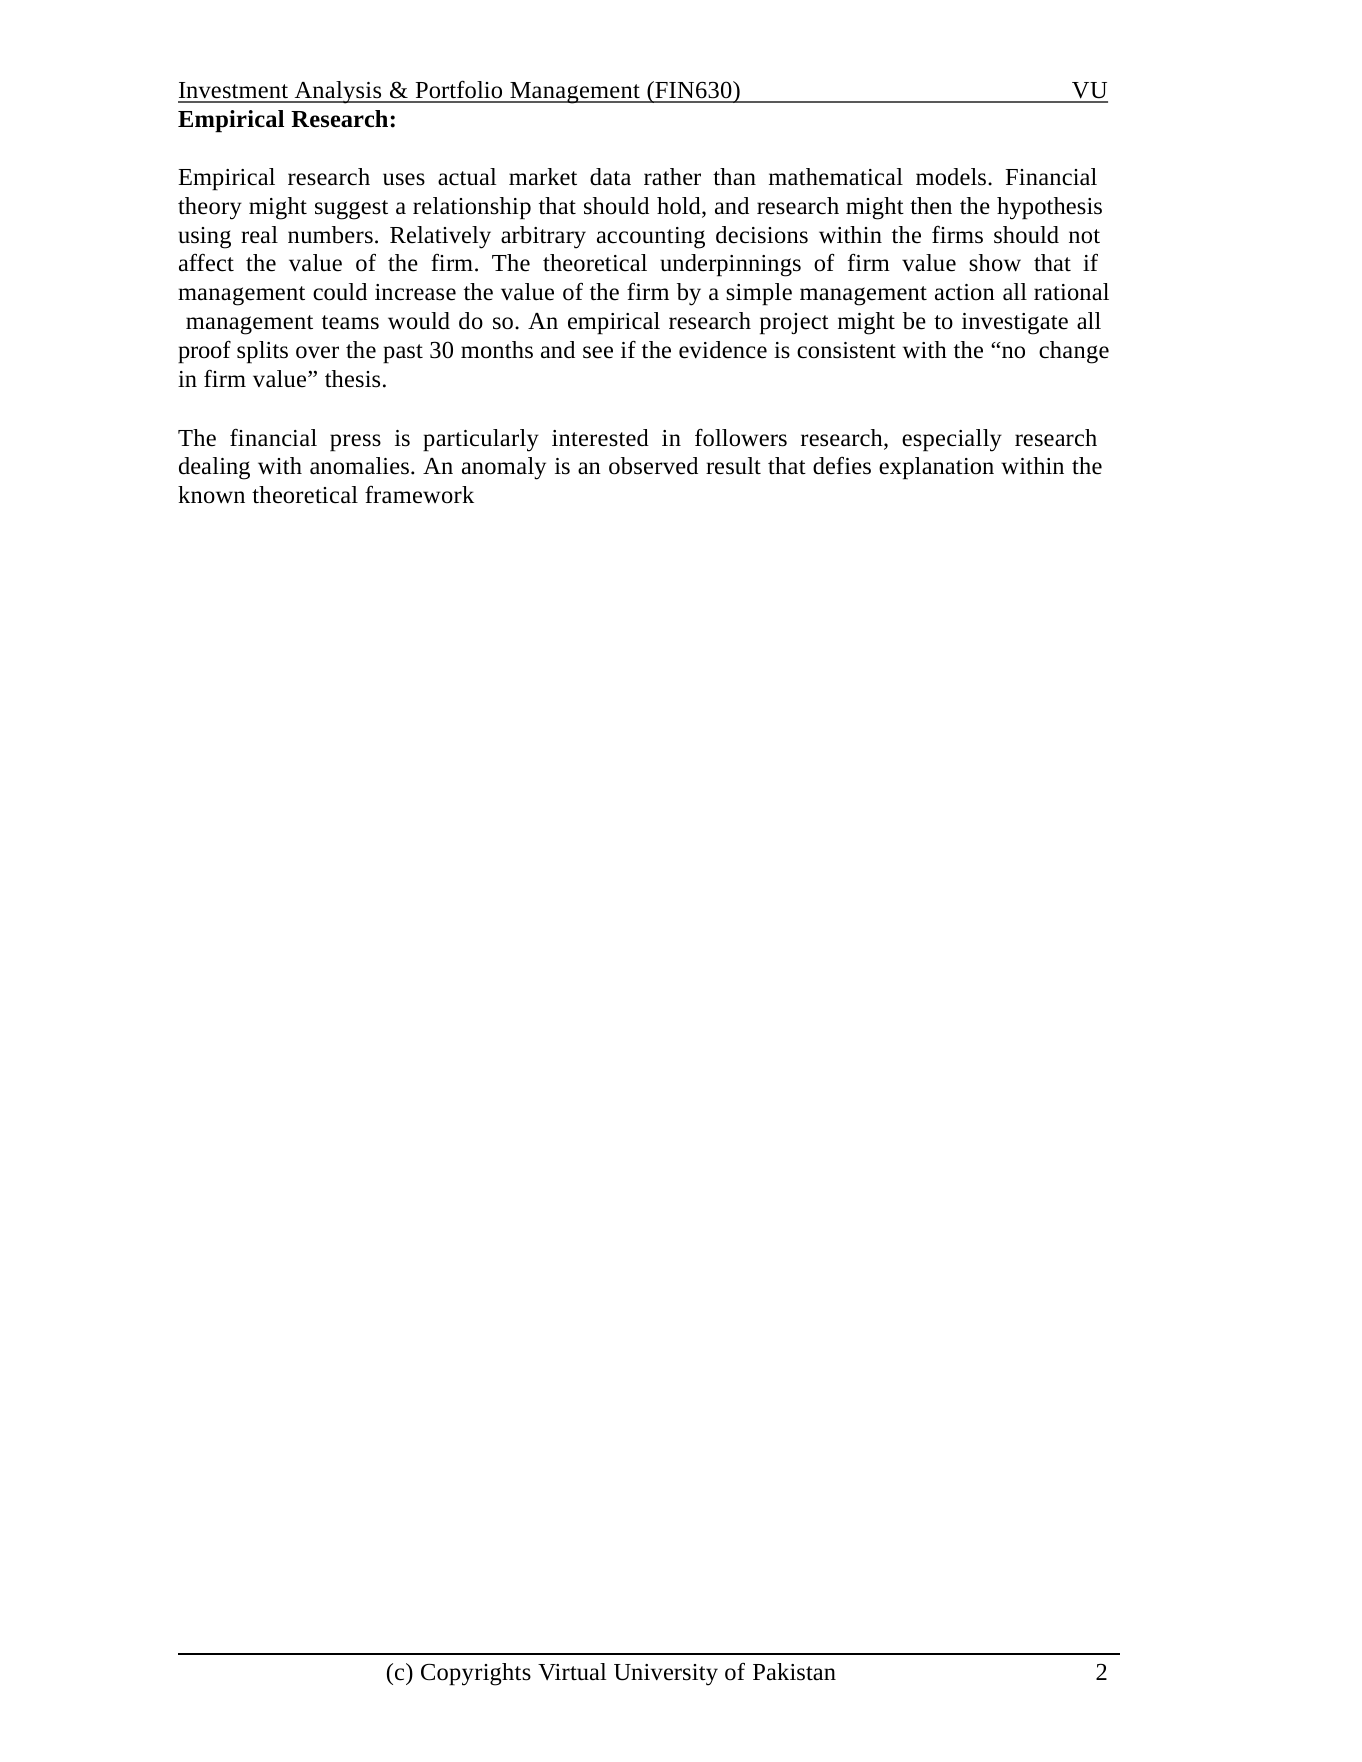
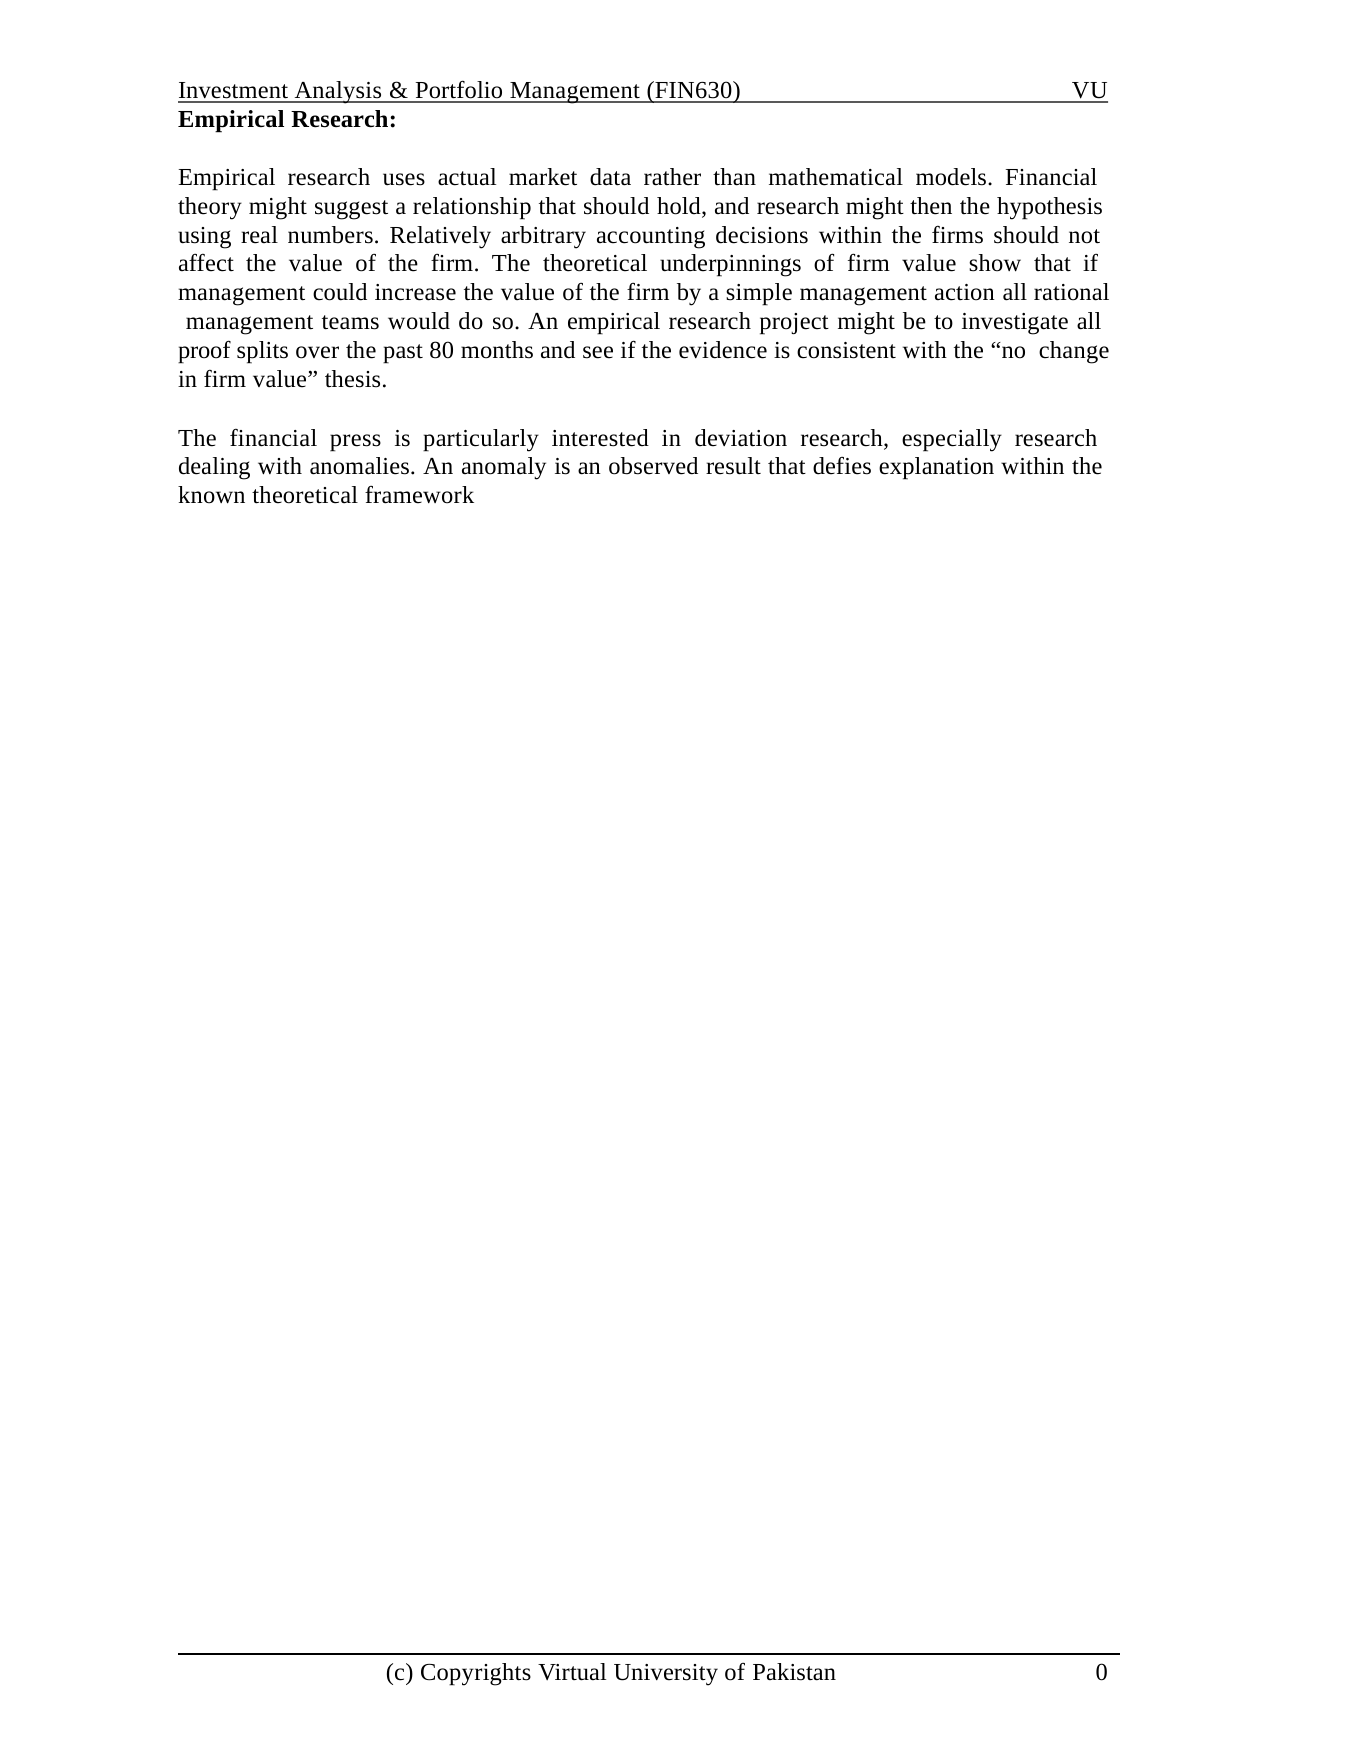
30: 30 -> 80
followers: followers -> deviation
2: 2 -> 0
